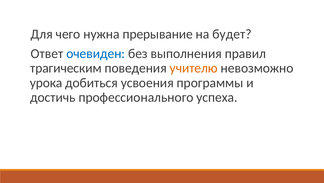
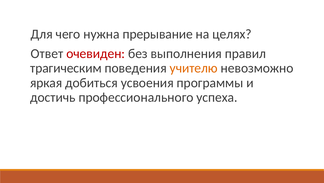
будет: будет -> целях
очевиден colour: blue -> red
урока: урока -> яркая
